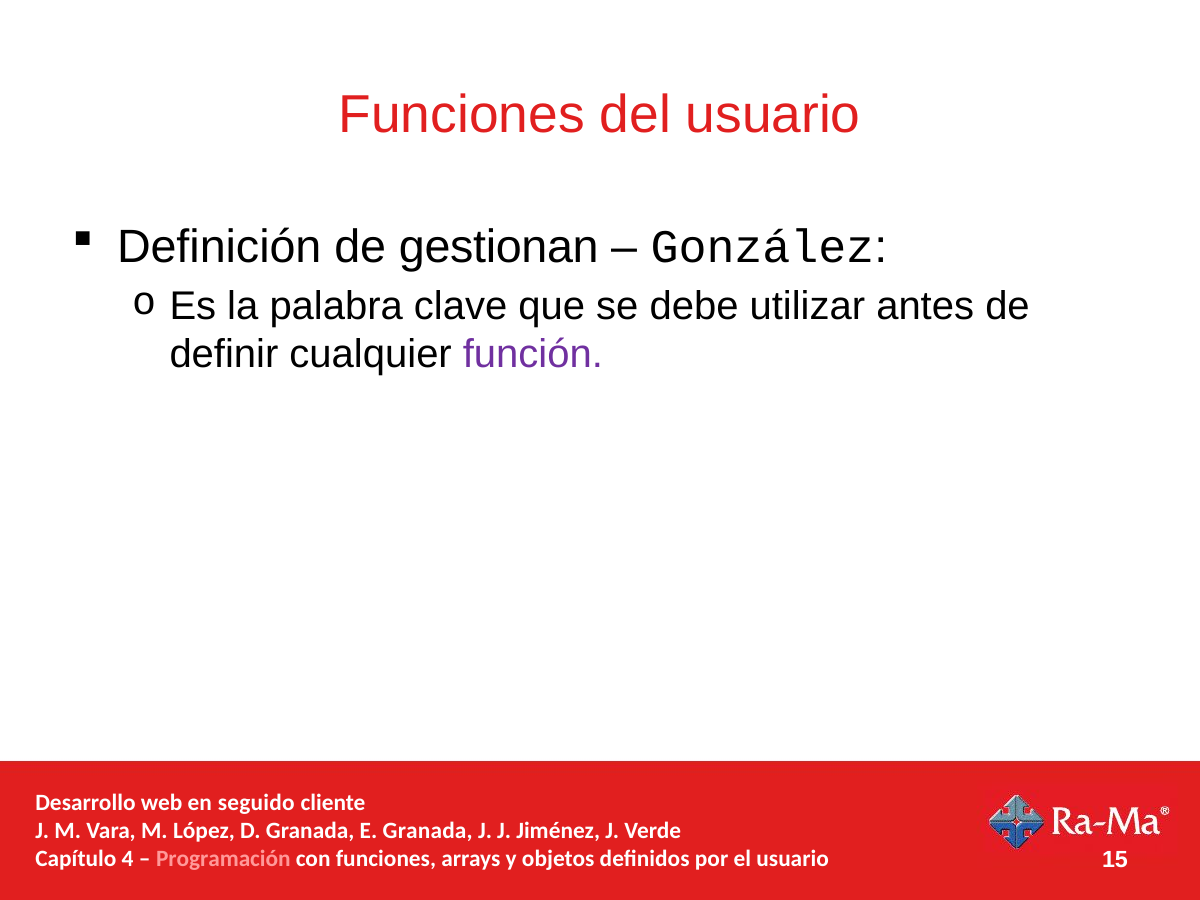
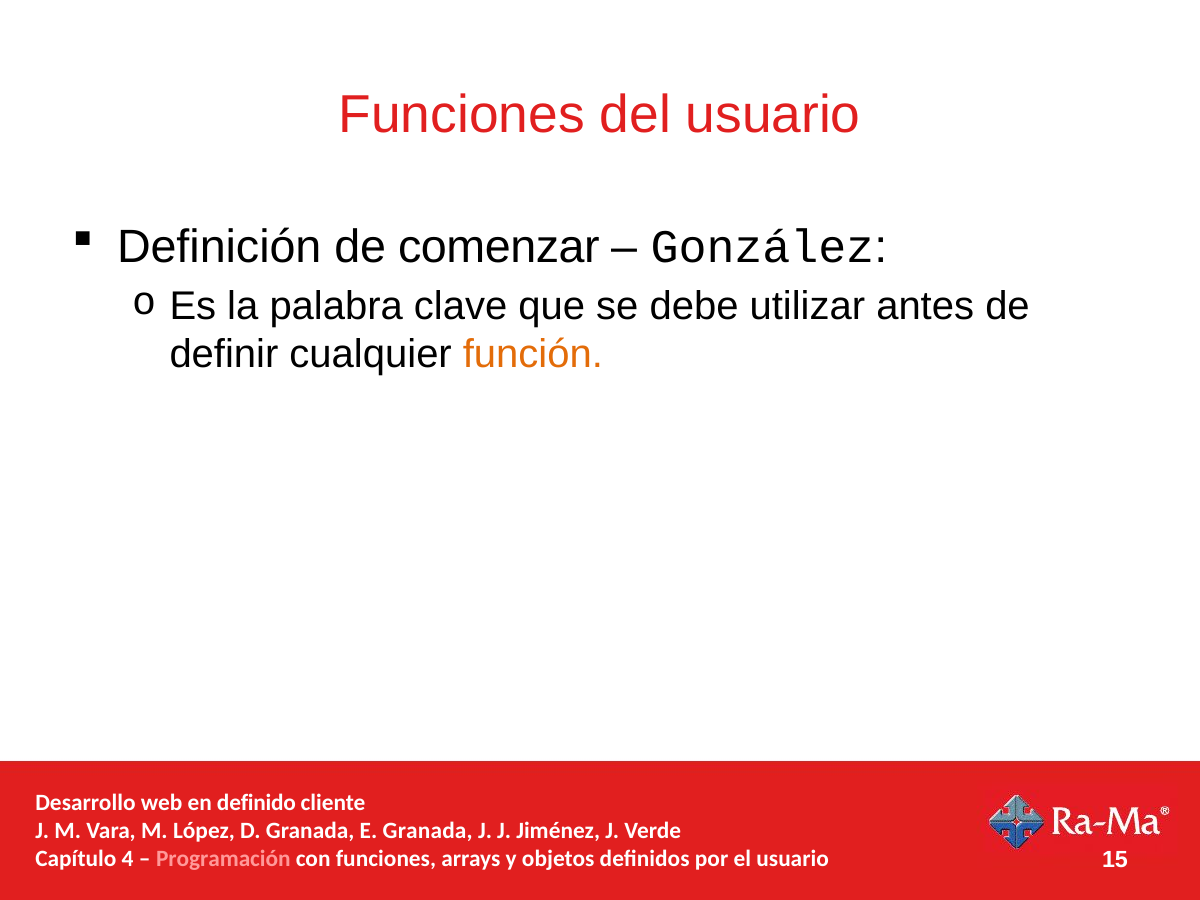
gestionan: gestionan -> comenzar
función colour: purple -> orange
seguido: seguido -> definido
